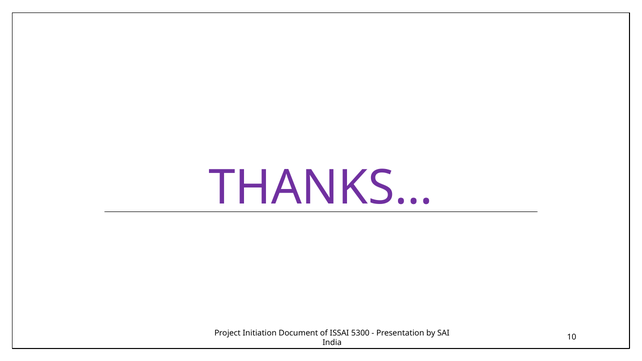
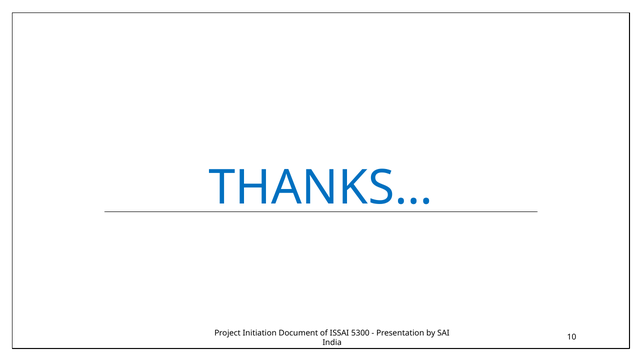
THANKS… colour: purple -> blue
